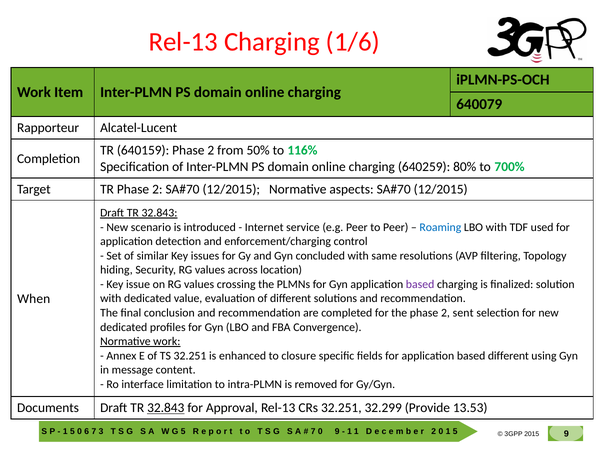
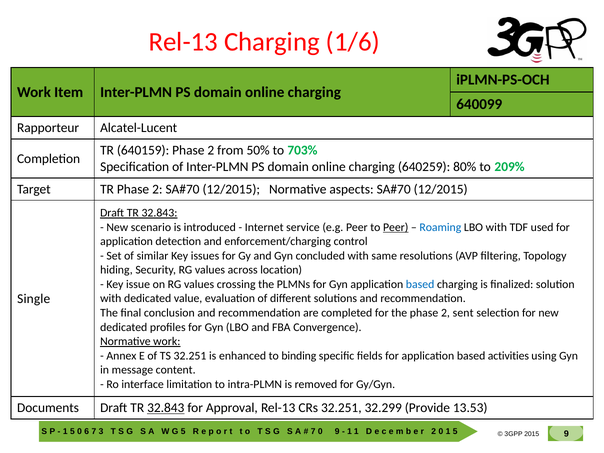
640079: 640079 -> 640099
116%: 116% -> 703%
700%: 700% -> 209%
Peer at (396, 227) underline: none -> present
based at (420, 284) colour: purple -> blue
When: When -> Single
closure: closure -> binding
based different: different -> activities
